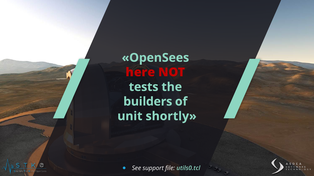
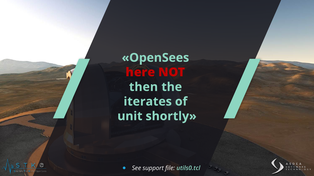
tests: tests -> then
builders: builders -> iterates
